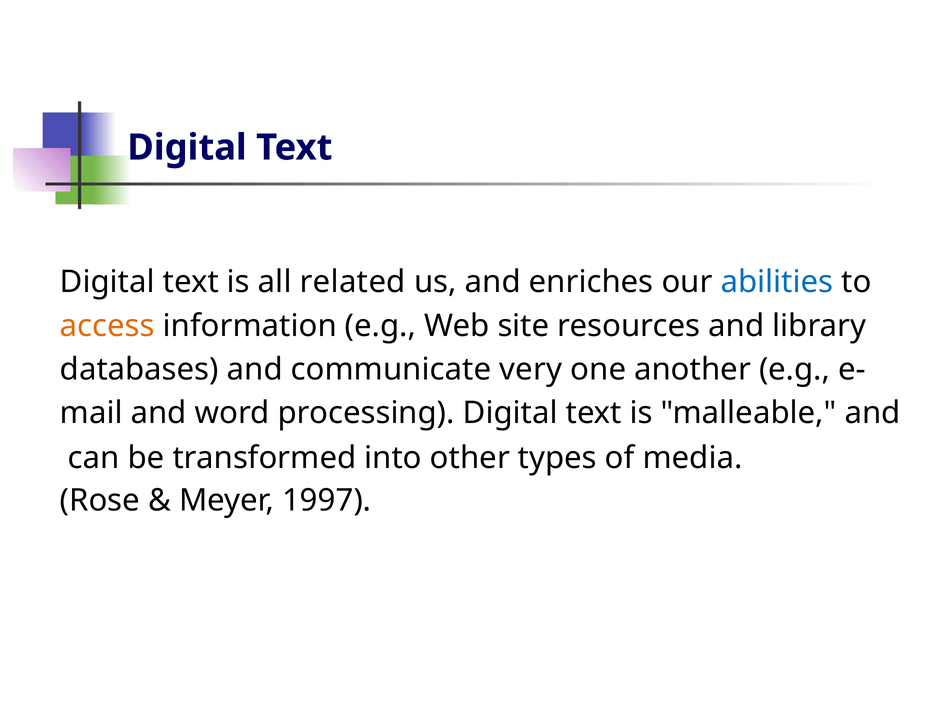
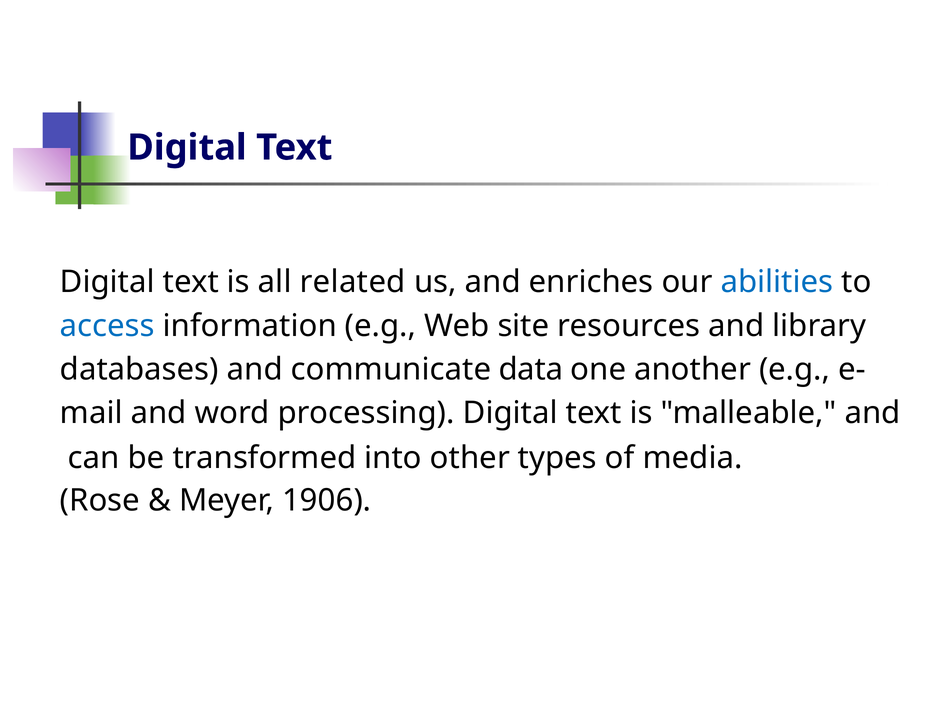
access colour: orange -> blue
very: very -> data
1997: 1997 -> 1906
